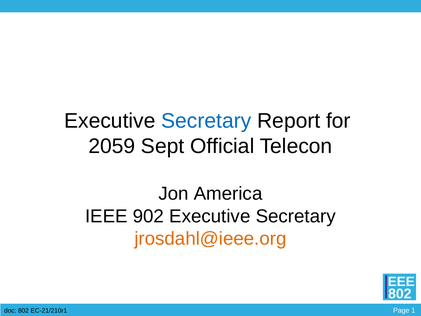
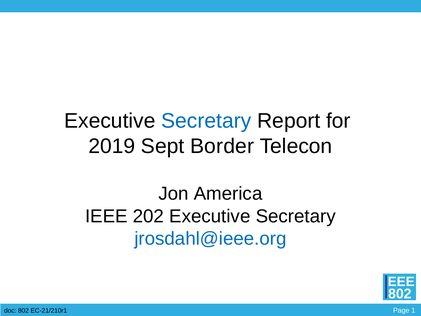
2059: 2059 -> 2019
Official: Official -> Border
902: 902 -> 202
jrosdahl@ieee.org colour: orange -> blue
